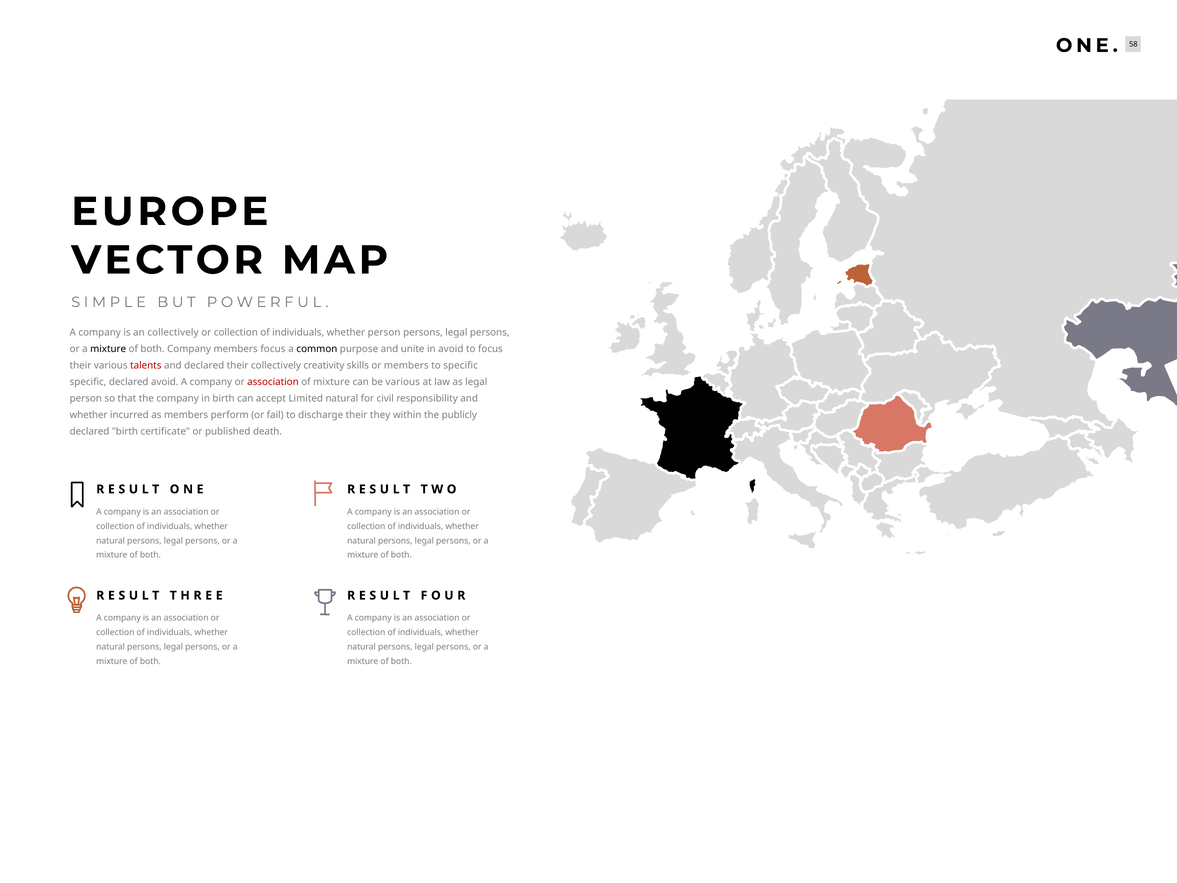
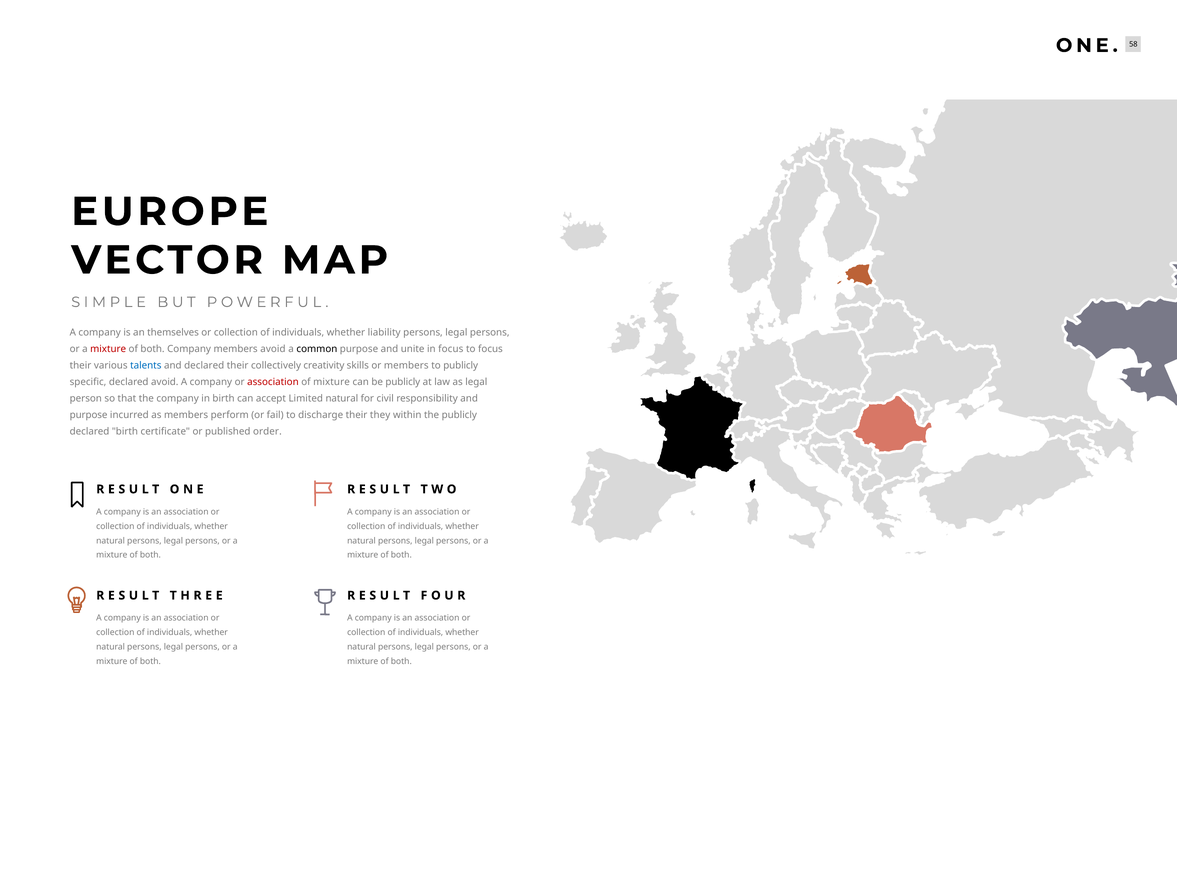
an collectively: collectively -> themselves
whether person: person -> liability
mixture at (108, 349) colour: black -> red
members focus: focus -> avoid
in avoid: avoid -> focus
talents colour: red -> blue
to specific: specific -> publicly
be various: various -> publicly
whether at (89, 415): whether -> purpose
death: death -> order
